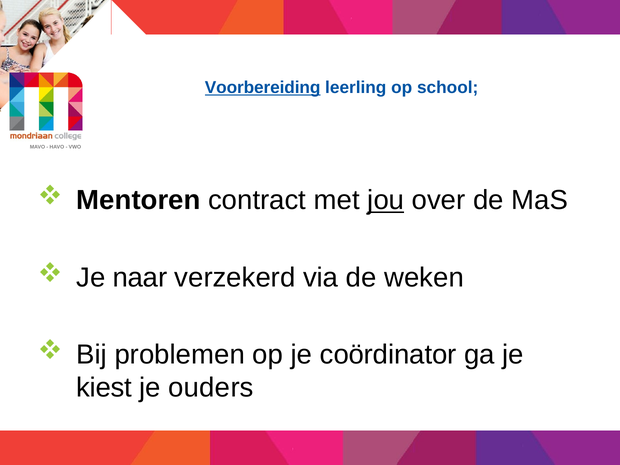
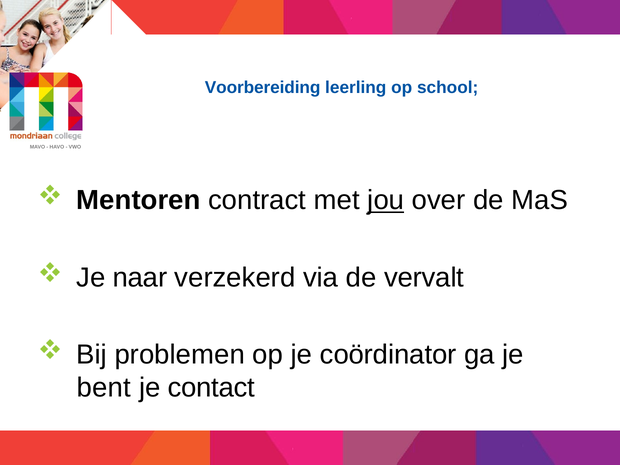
Voorbereiding underline: present -> none
weken: weken -> vervalt
kiest: kiest -> bent
ouders: ouders -> contact
